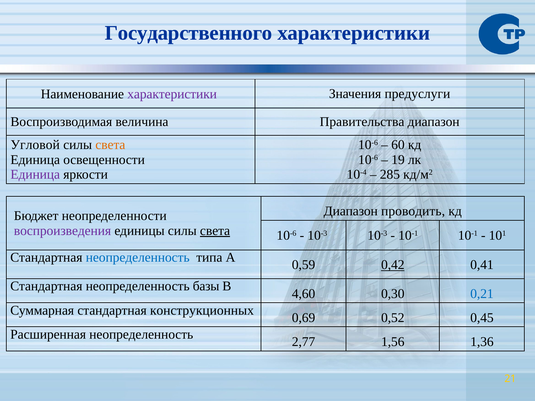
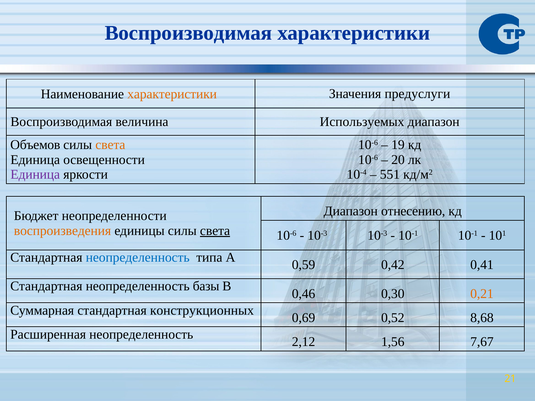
Государственного at (189, 33): Государственного -> Воспроизводимая
характеристики at (172, 94) colour: purple -> orange
Правительства: Правительства -> Используемых
Угловой: Угловой -> Объемов
60: 60 -> 19
19: 19 -> 20
285: 285 -> 551
проводить: проводить -> отнесению
воспроизведения colour: purple -> orange
0,42 underline: present -> none
4,60: 4,60 -> 0,46
0,21 colour: blue -> orange
0,45: 0,45 -> 8,68
2,77: 2,77 -> 2,12
1,36: 1,36 -> 7,67
